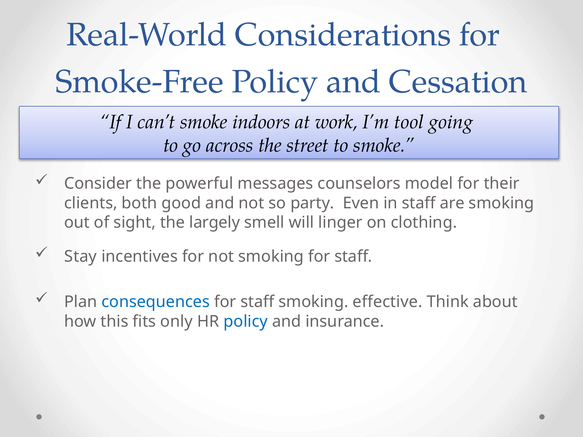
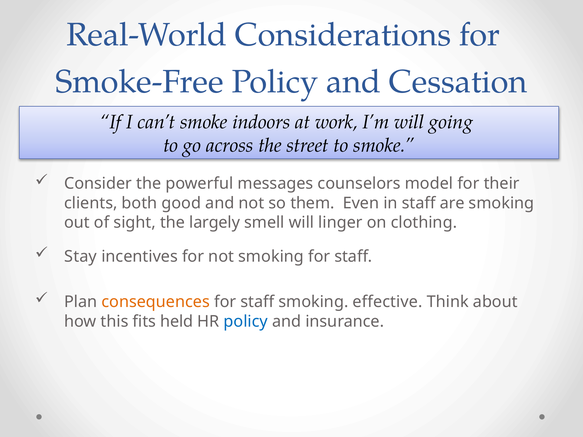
I’m tool: tool -> will
party: party -> them
consequences colour: blue -> orange
only: only -> held
